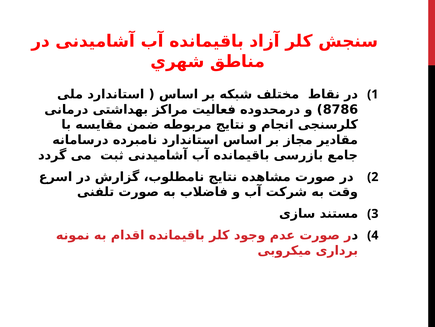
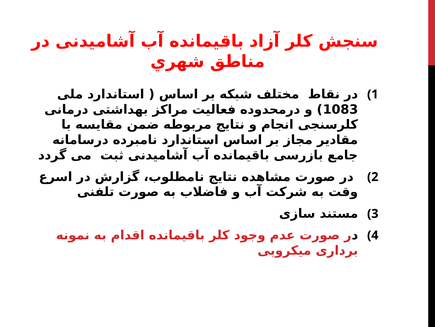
8786: 8786 -> 1083
